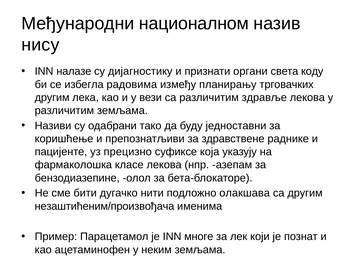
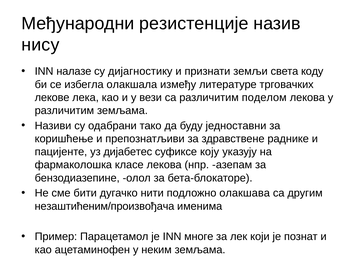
националном: националном -> резистенције
органи: органи -> земљи
радовима: радовима -> олакшала
планирању: планирању -> литературе
другим at (52, 97): другим -> лекове
здравље: здравље -> поделом
прецизно: прецизно -> дијабетeс
која: која -> коју
